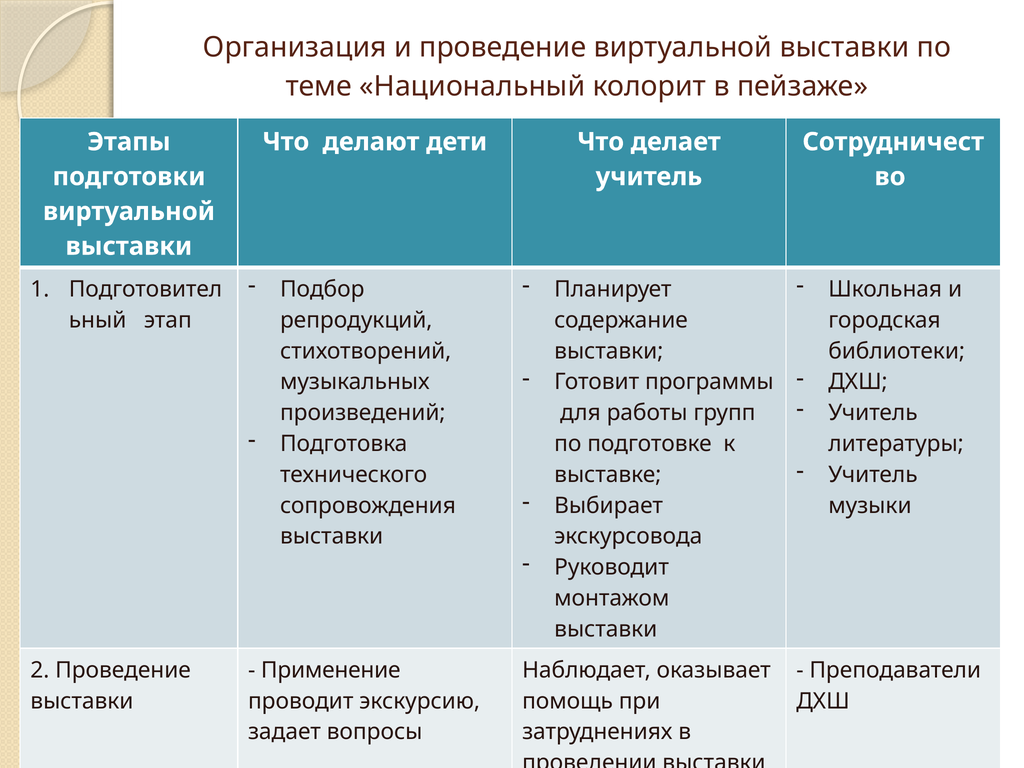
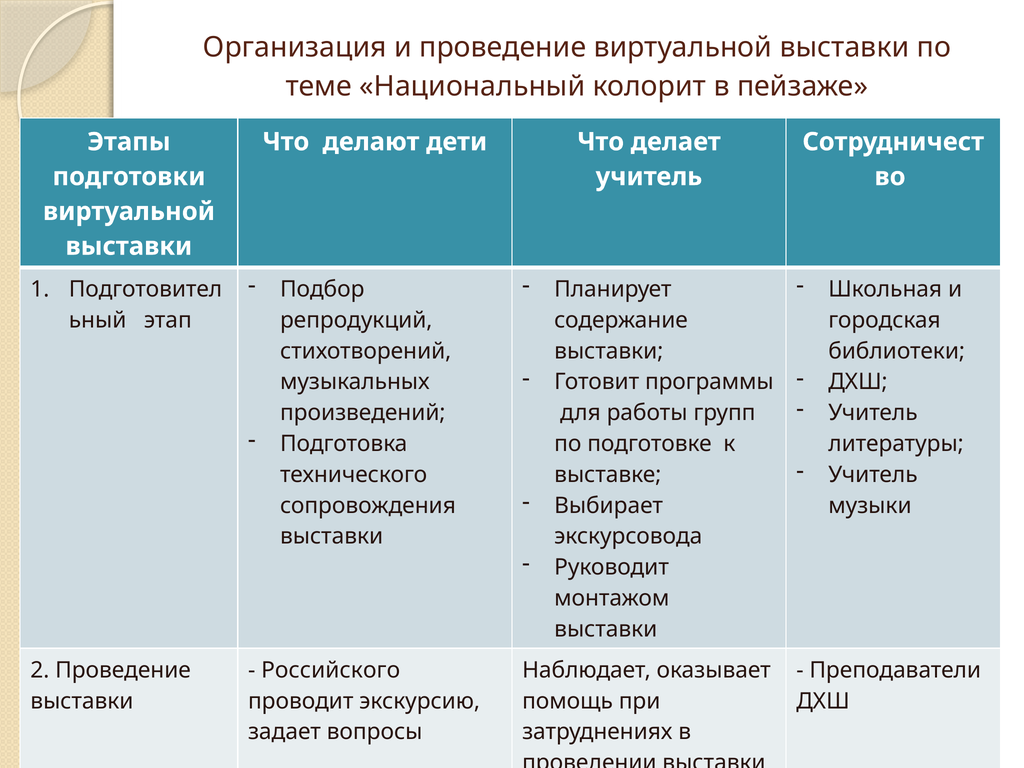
Применение: Применение -> Российского
